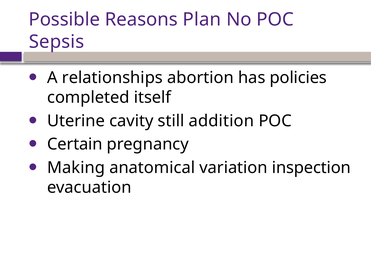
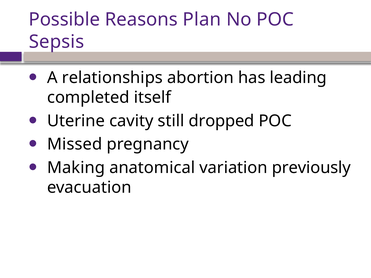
policies: policies -> leading
addition: addition -> dropped
Certain: Certain -> Missed
inspection: inspection -> previously
